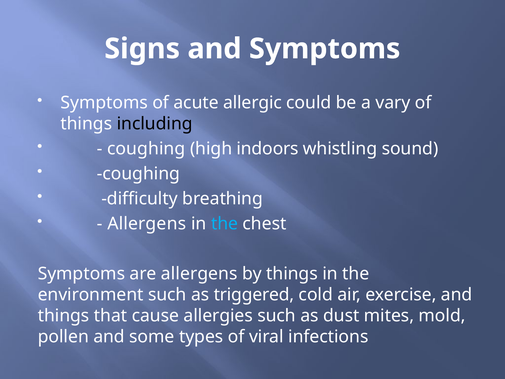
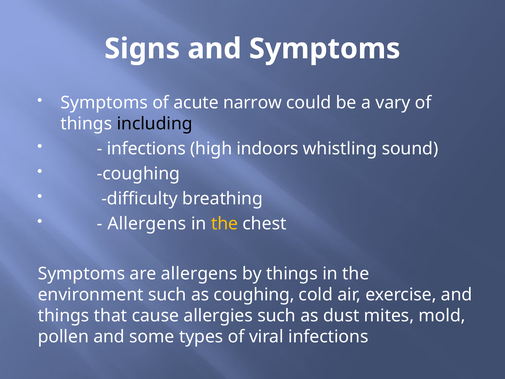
allergic: allergic -> narrow
coughing at (146, 149): coughing -> infections
the at (225, 224) colour: light blue -> yellow
as triggered: triggered -> coughing
